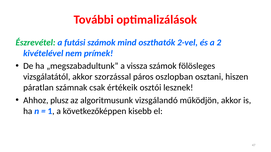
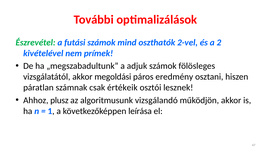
vissza: vissza -> adjuk
szorzással: szorzással -> megoldási
oszlopban: oszlopban -> eredmény
kisebb: kisebb -> leírása
